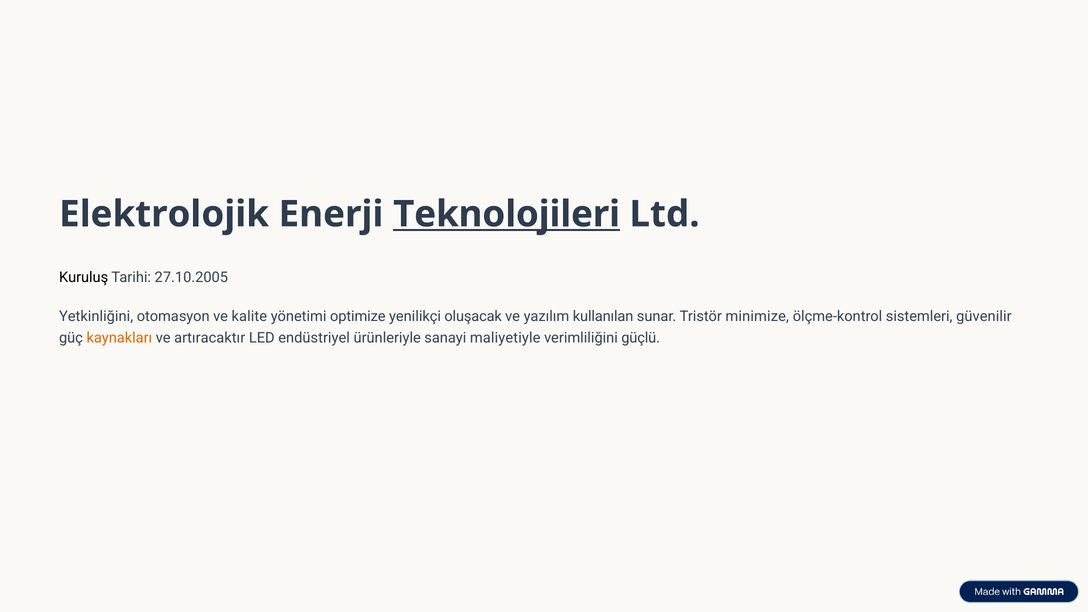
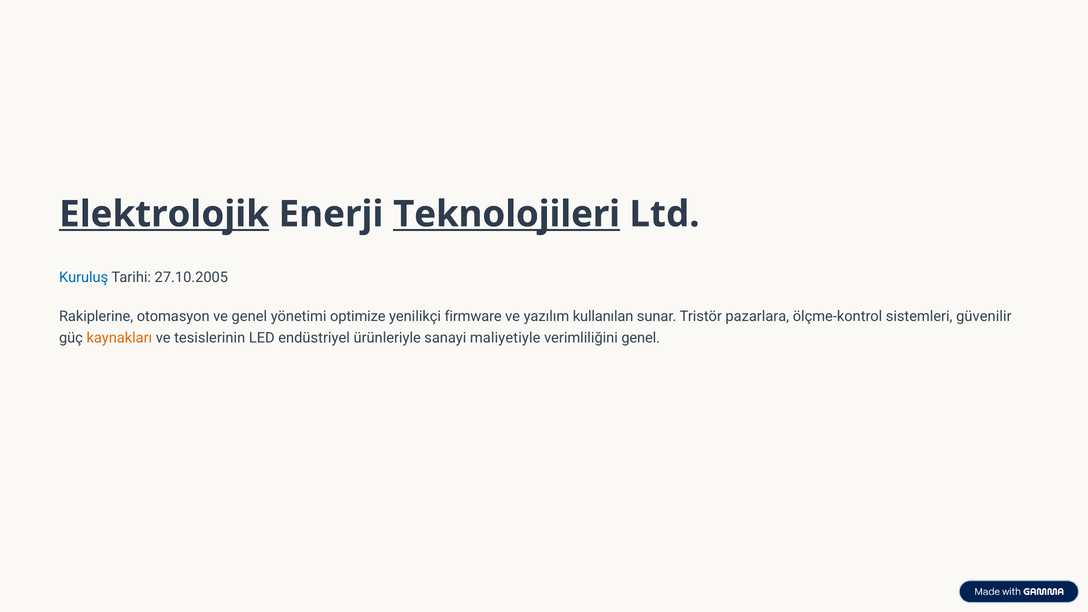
Elektrolojik underline: none -> present
Kuruluş colour: black -> blue
Yetkinliğini: Yetkinliğini -> Rakiplerine
ve kalite: kalite -> genel
oluşacak: oluşacak -> firmware
minimize: minimize -> pazarlara
artıracaktır: artıracaktır -> tesislerinin
verimliliğini güçlü: güçlü -> genel
